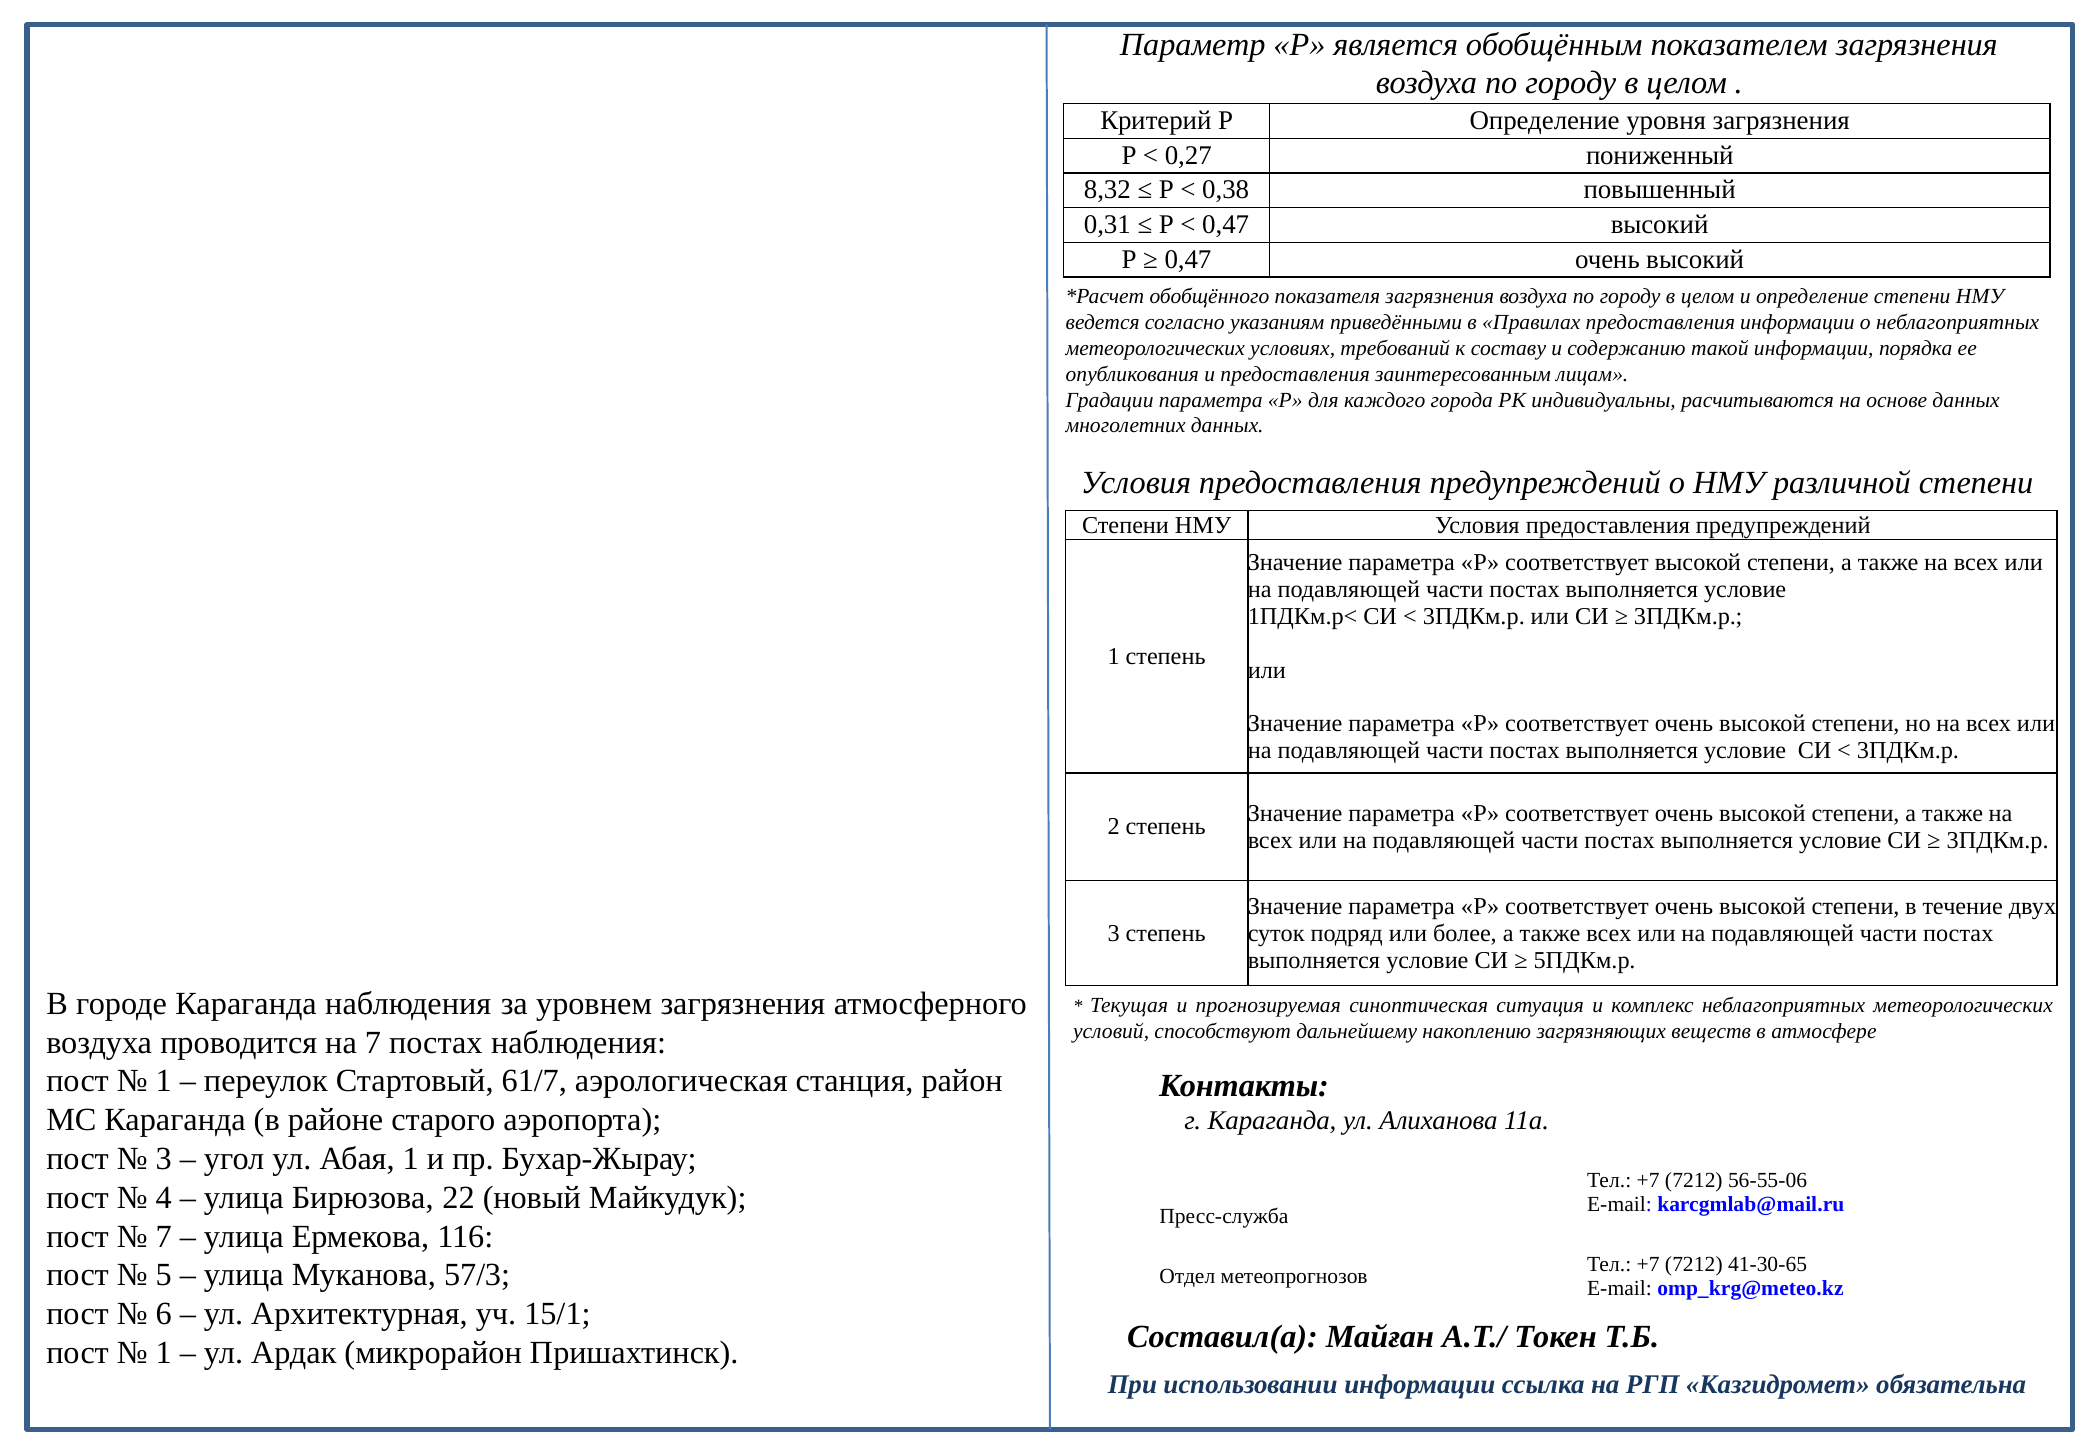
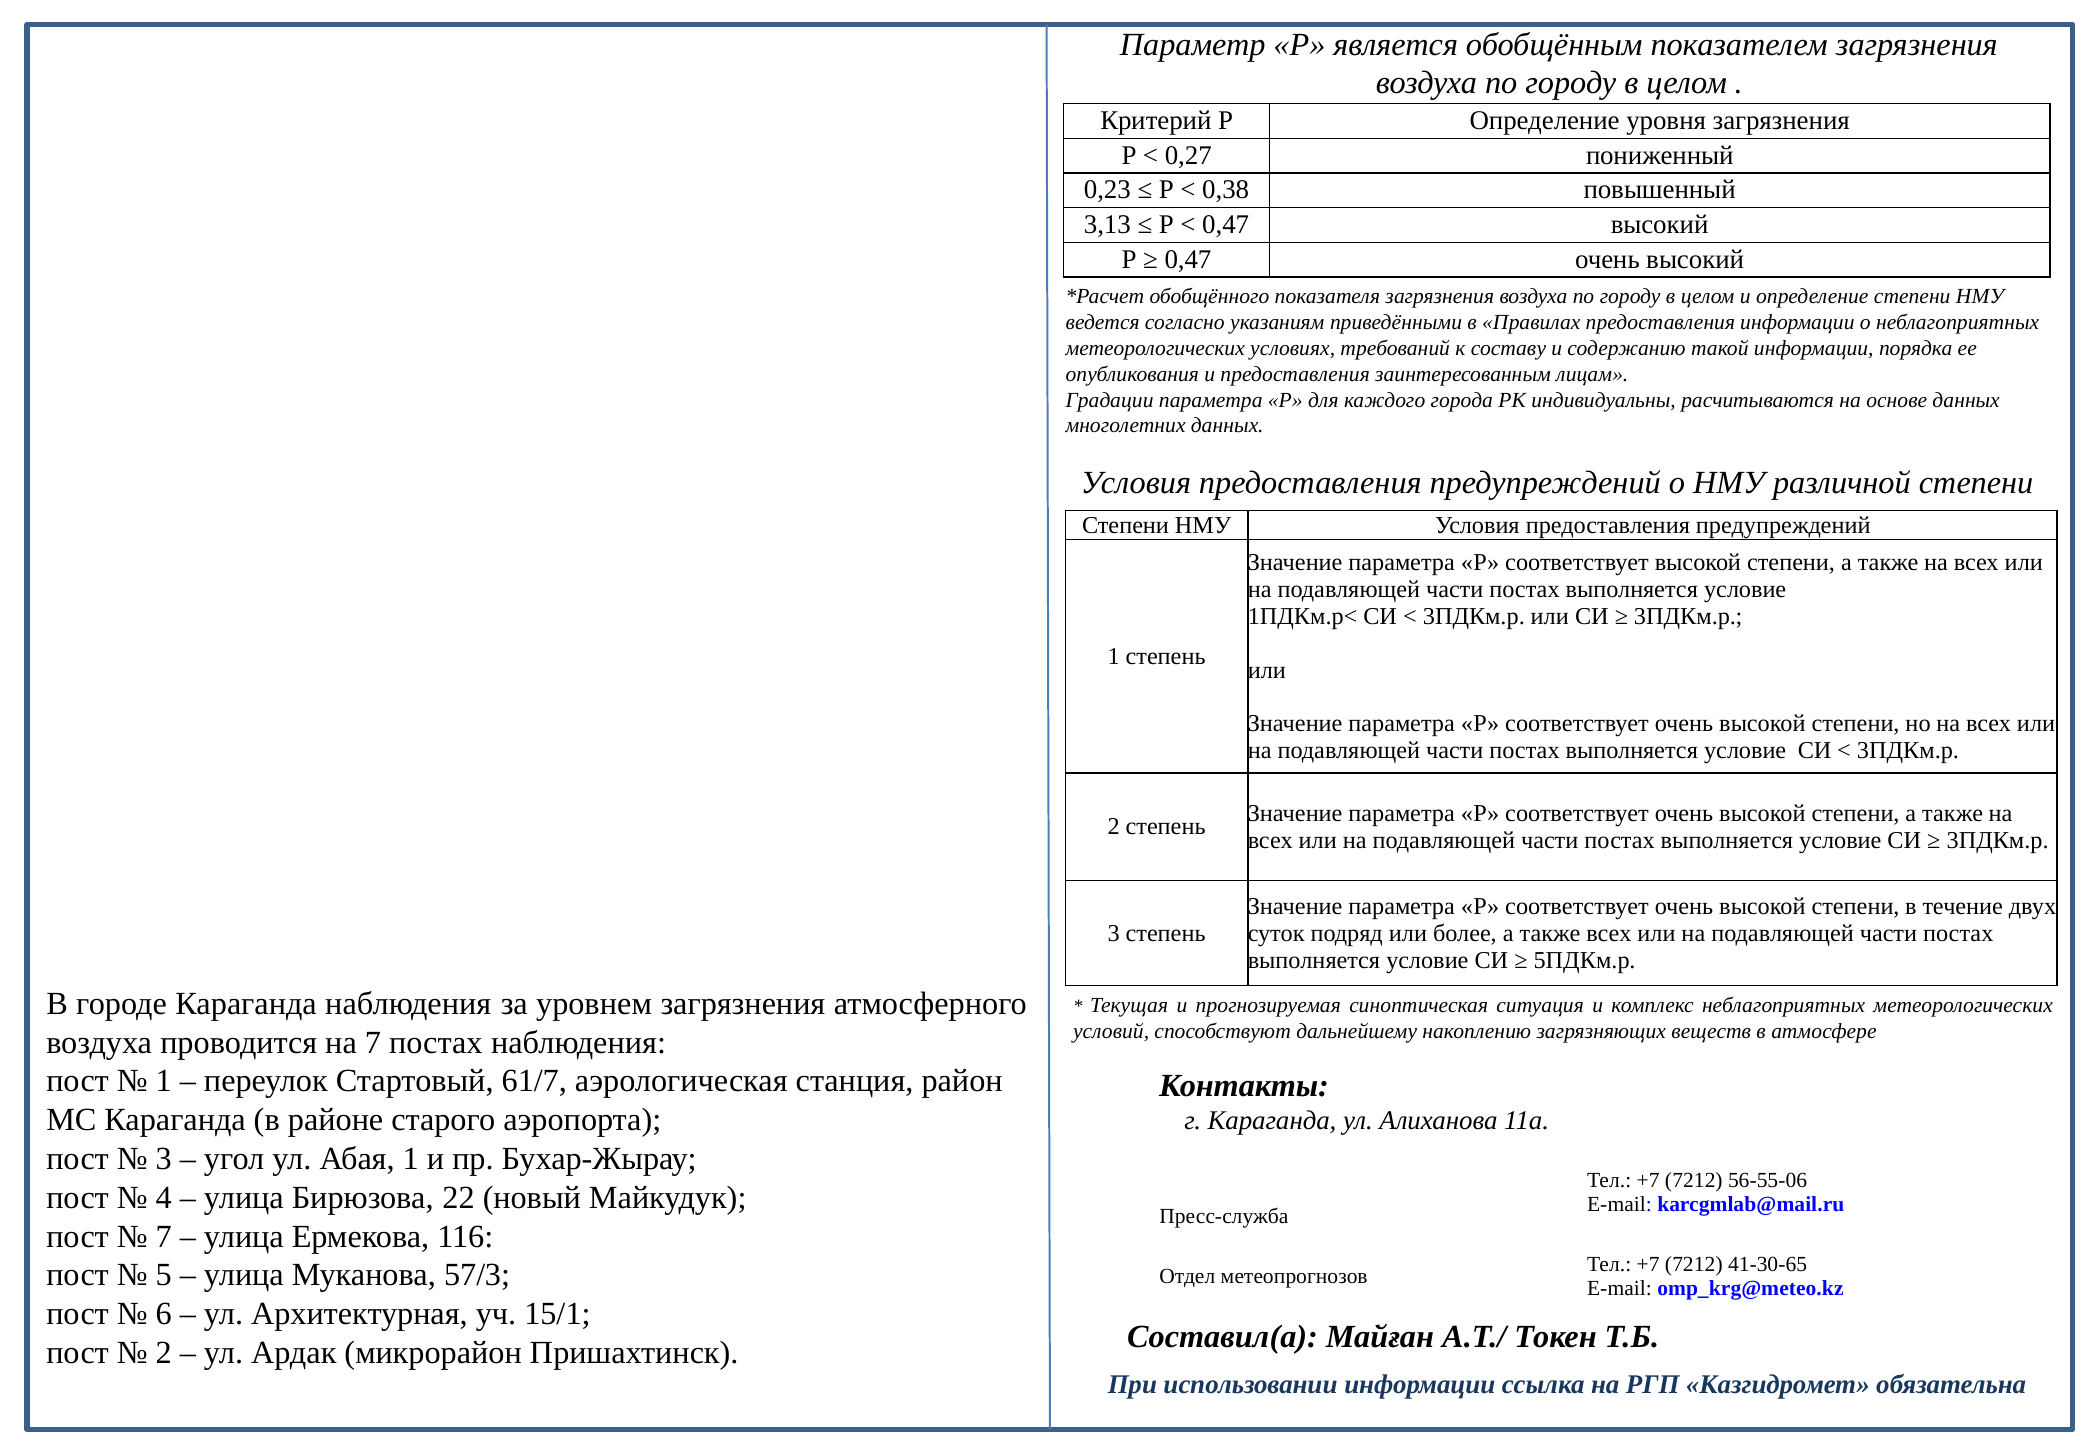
8,32: 8,32 -> 0,23
0,31: 0,31 -> 3,13
1 at (164, 1353): 1 -> 2
